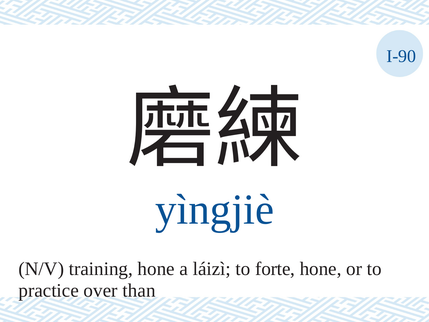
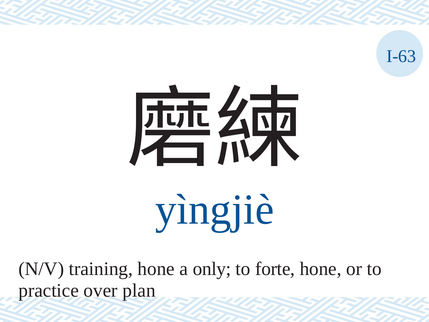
I-90: I-90 -> I-63
láizì: láizì -> only
than: than -> plan
